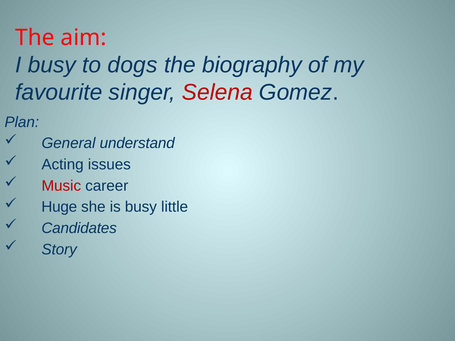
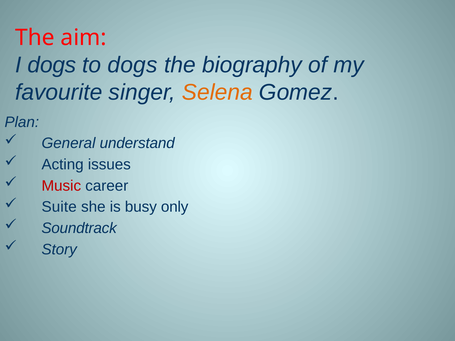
I busy: busy -> dogs
Selena colour: red -> orange
Huge: Huge -> Suite
little: little -> only
Candidates: Candidates -> Soundtrack
